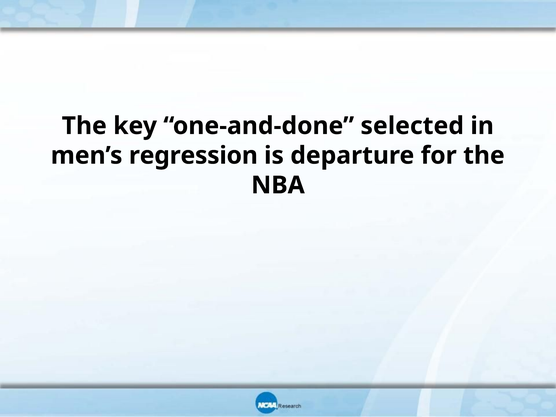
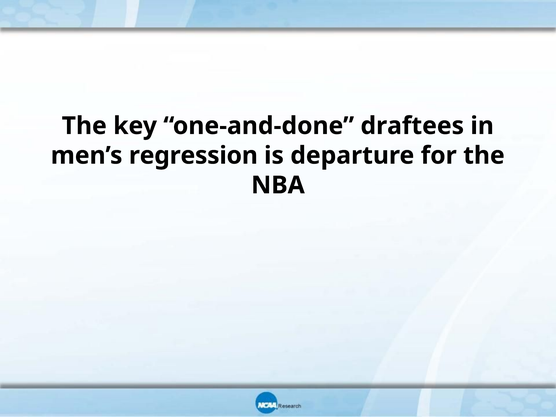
selected: selected -> draftees
